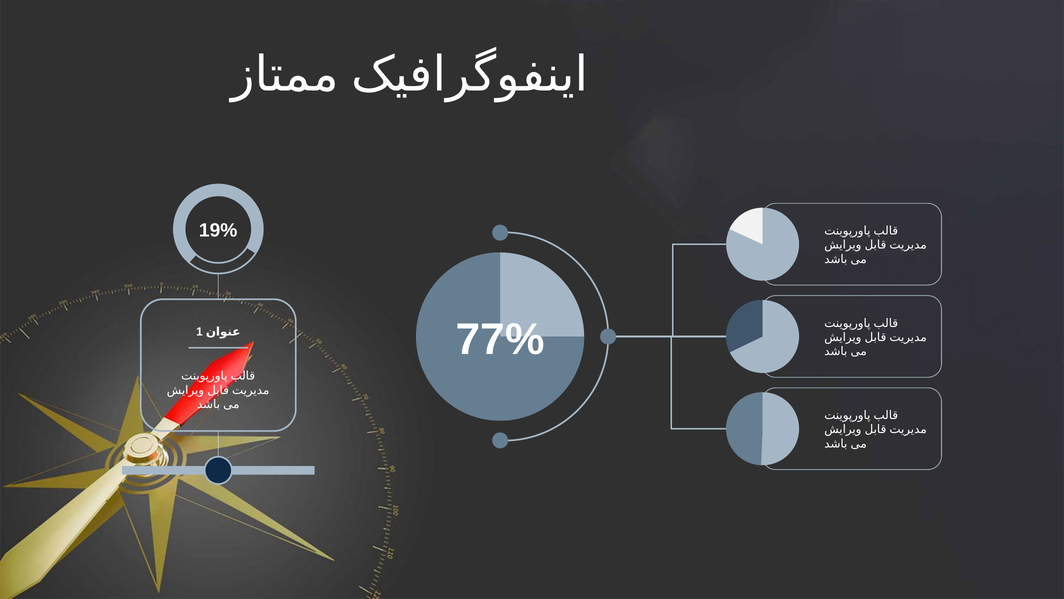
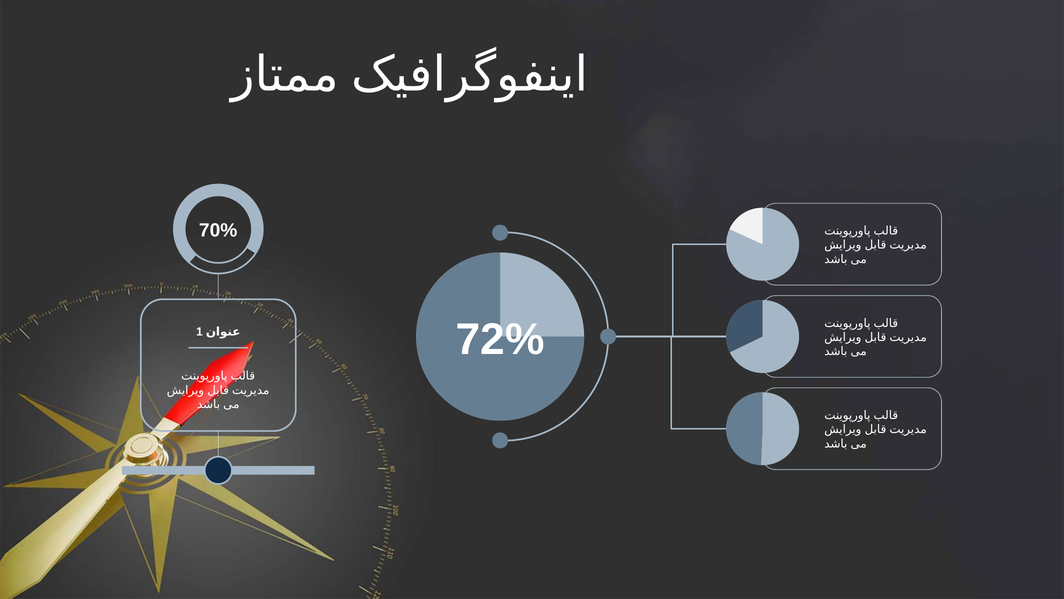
19%: 19% -> 70%
77%: 77% -> 72%
